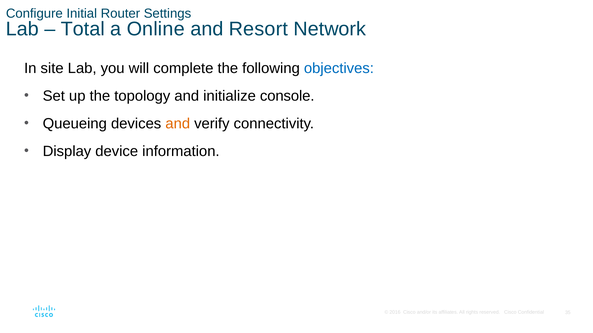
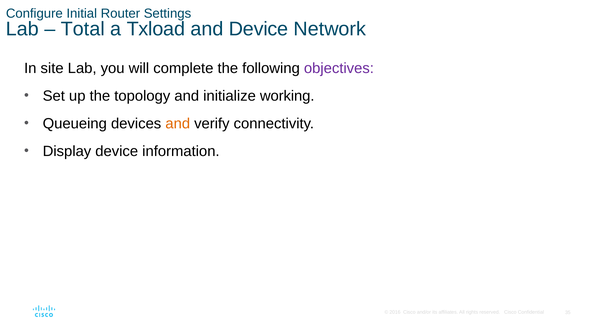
Online: Online -> Txload
and Resort: Resort -> Device
objectives colour: blue -> purple
console: console -> working
